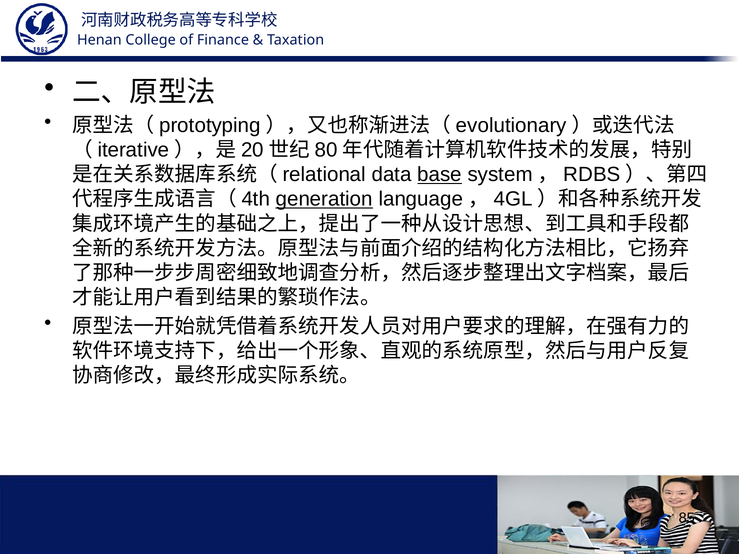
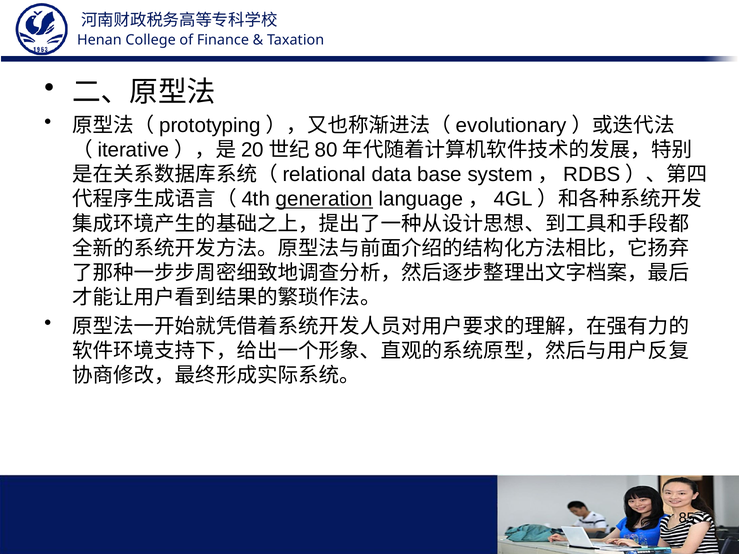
base underline: present -> none
